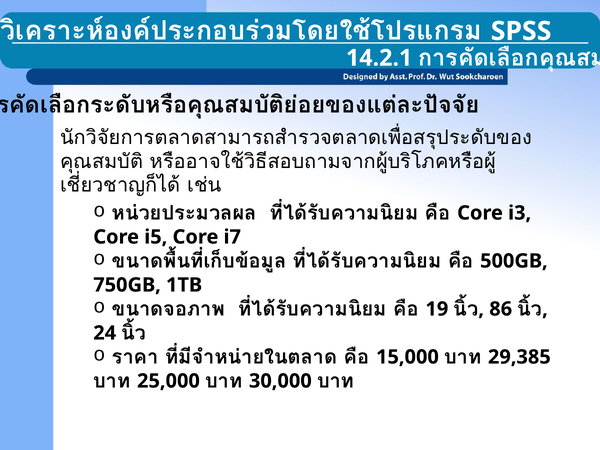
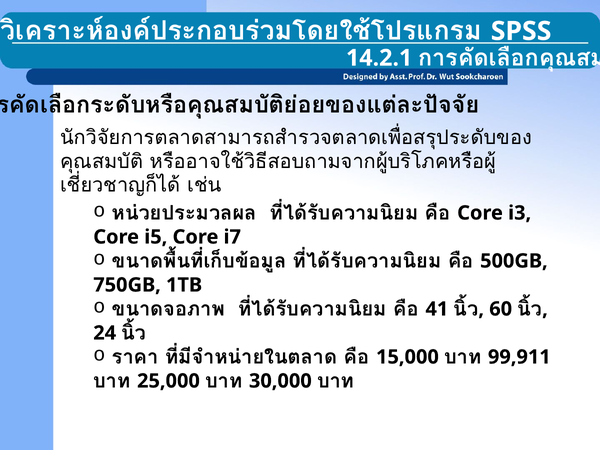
19: 19 -> 41
86: 86 -> 60
29,385: 29,385 -> 99,911
